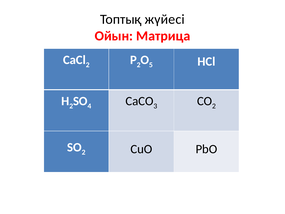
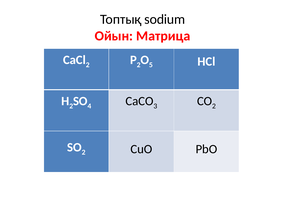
жүйесі: жүйесі -> sodium
